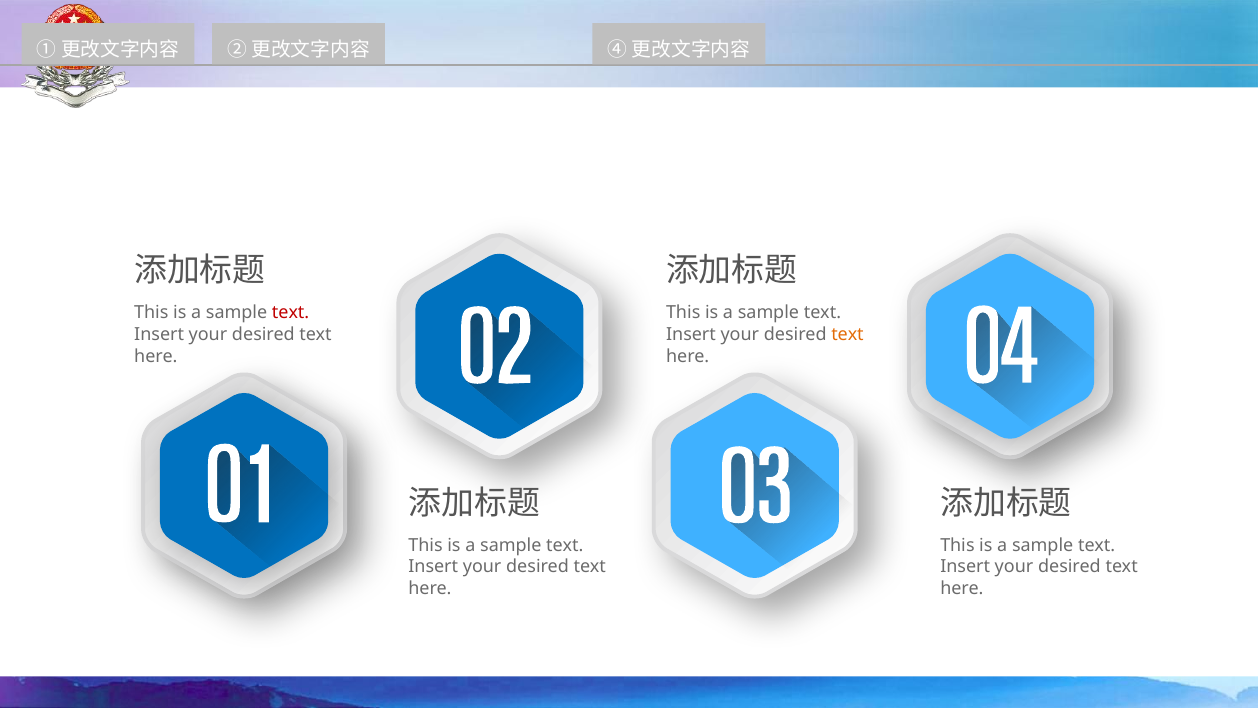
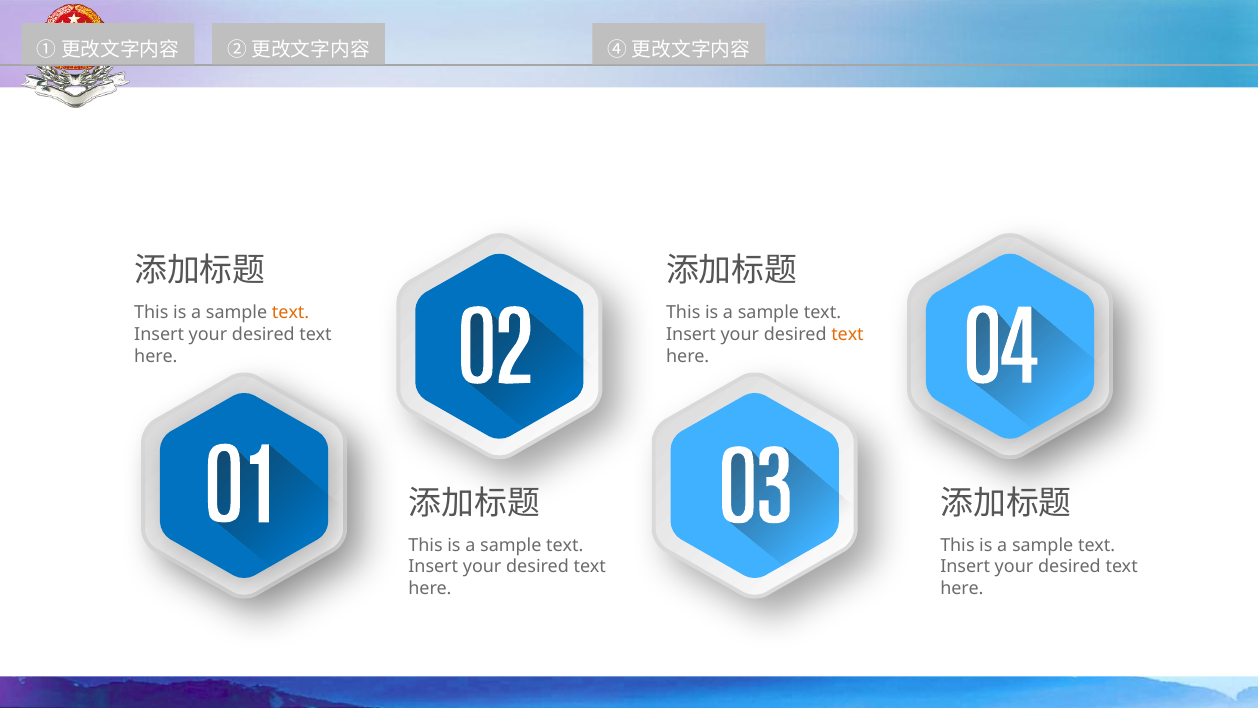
text at (291, 313) colour: red -> orange
